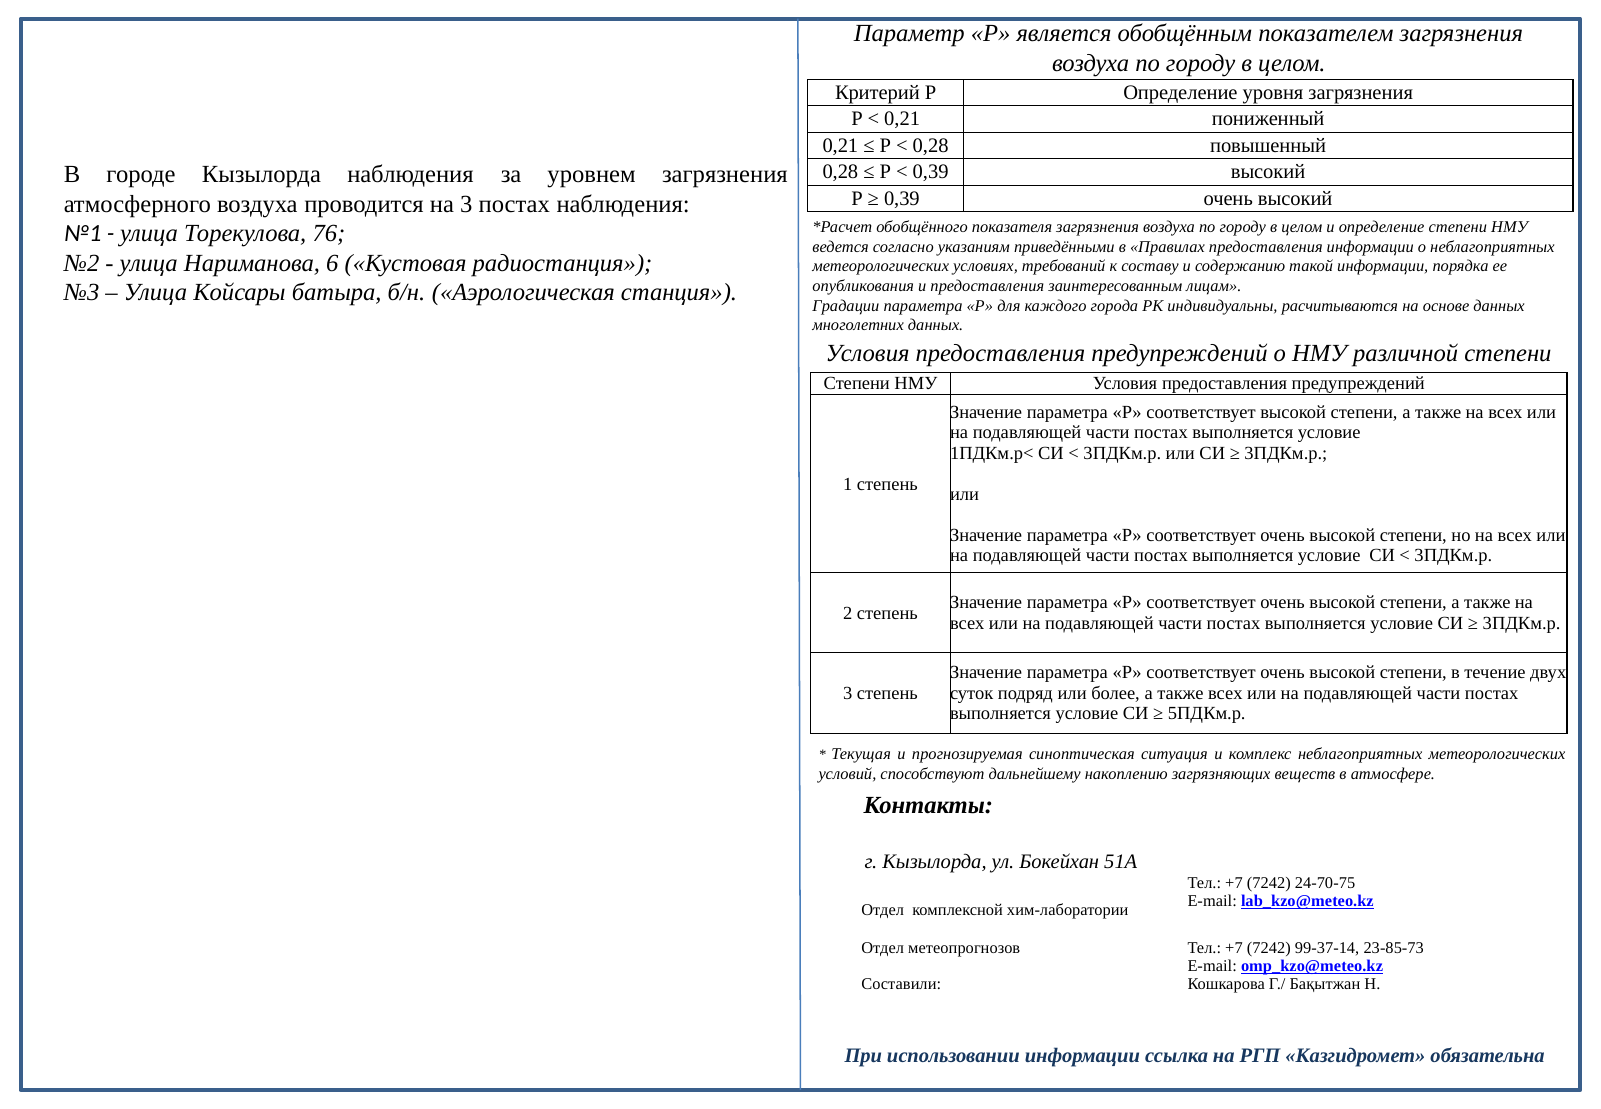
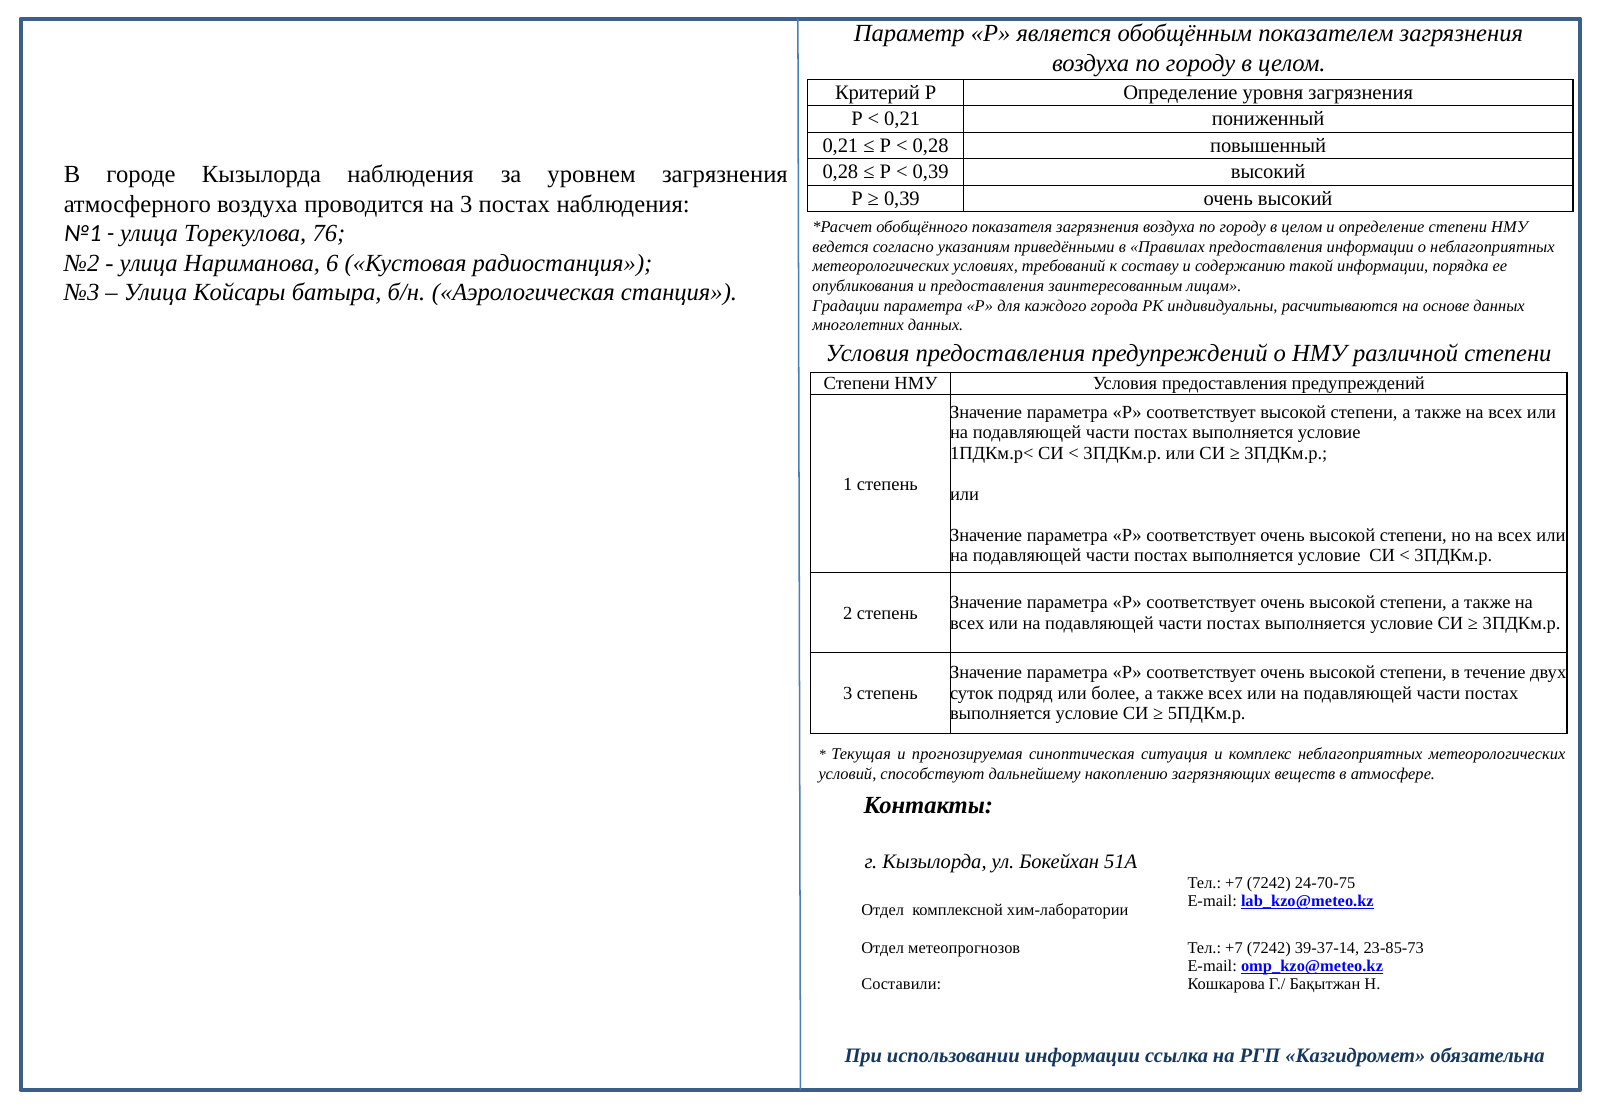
99-37-14: 99-37-14 -> 39-37-14
